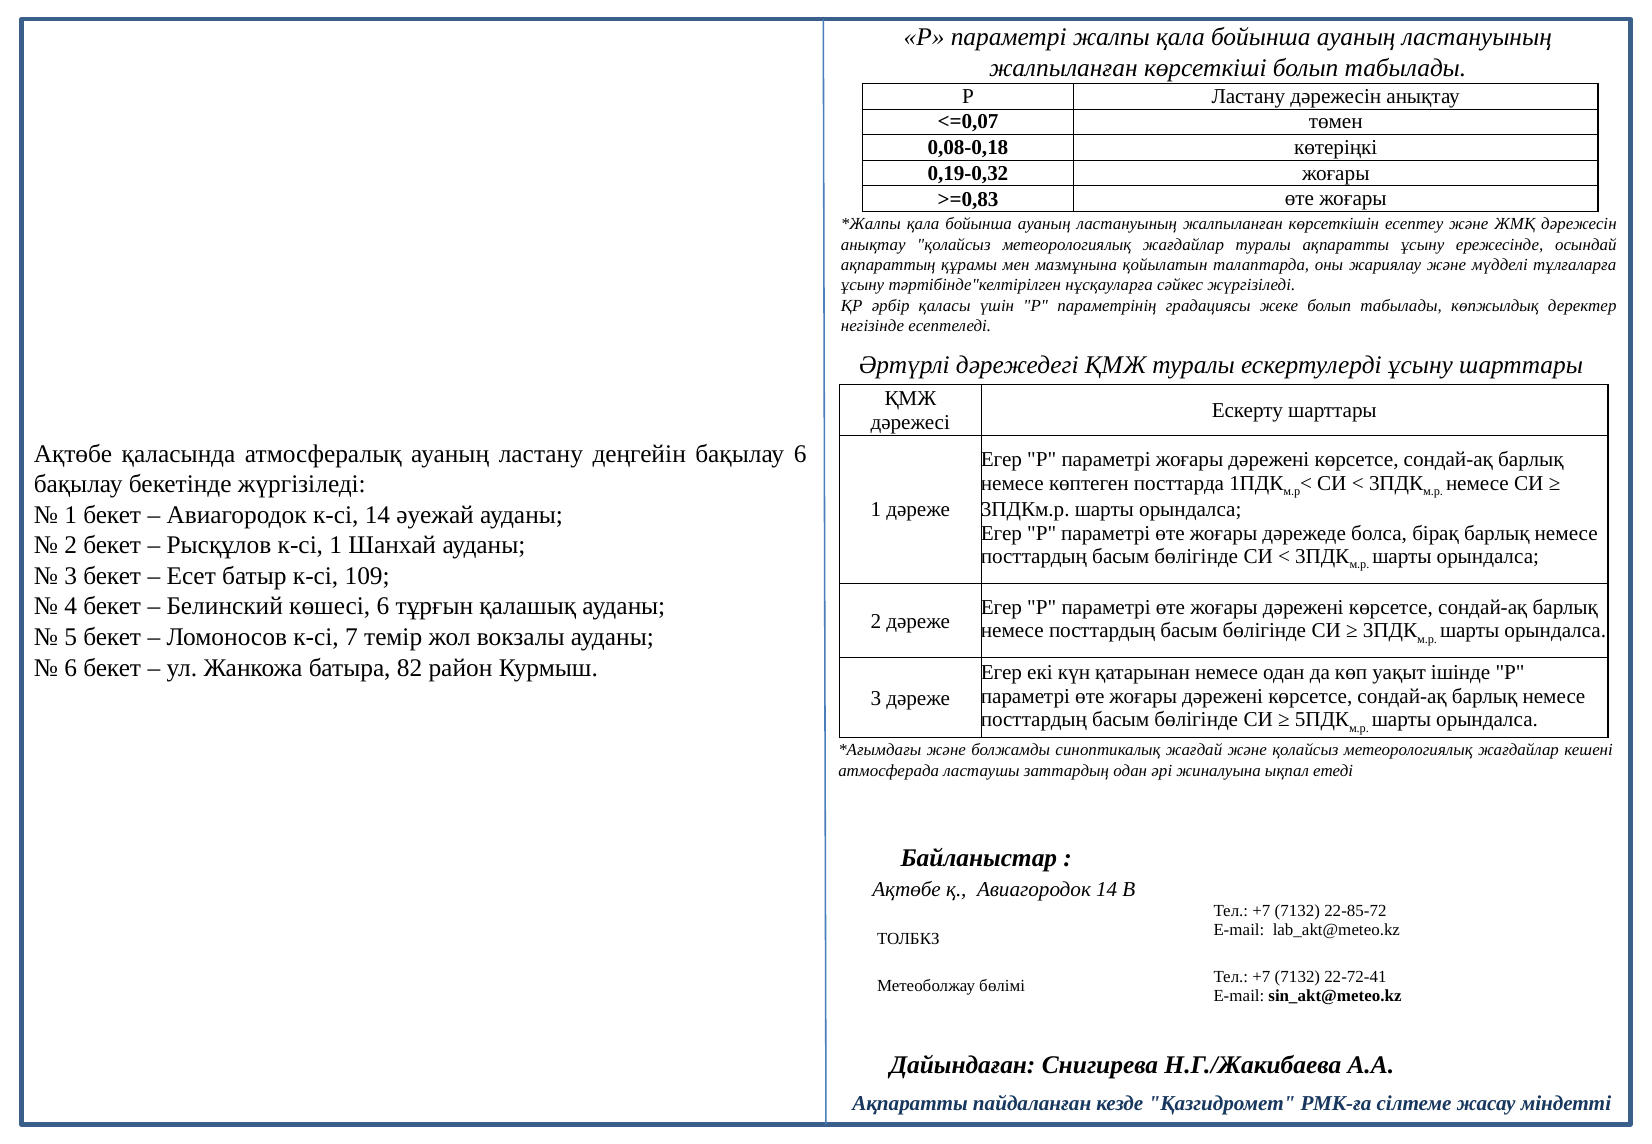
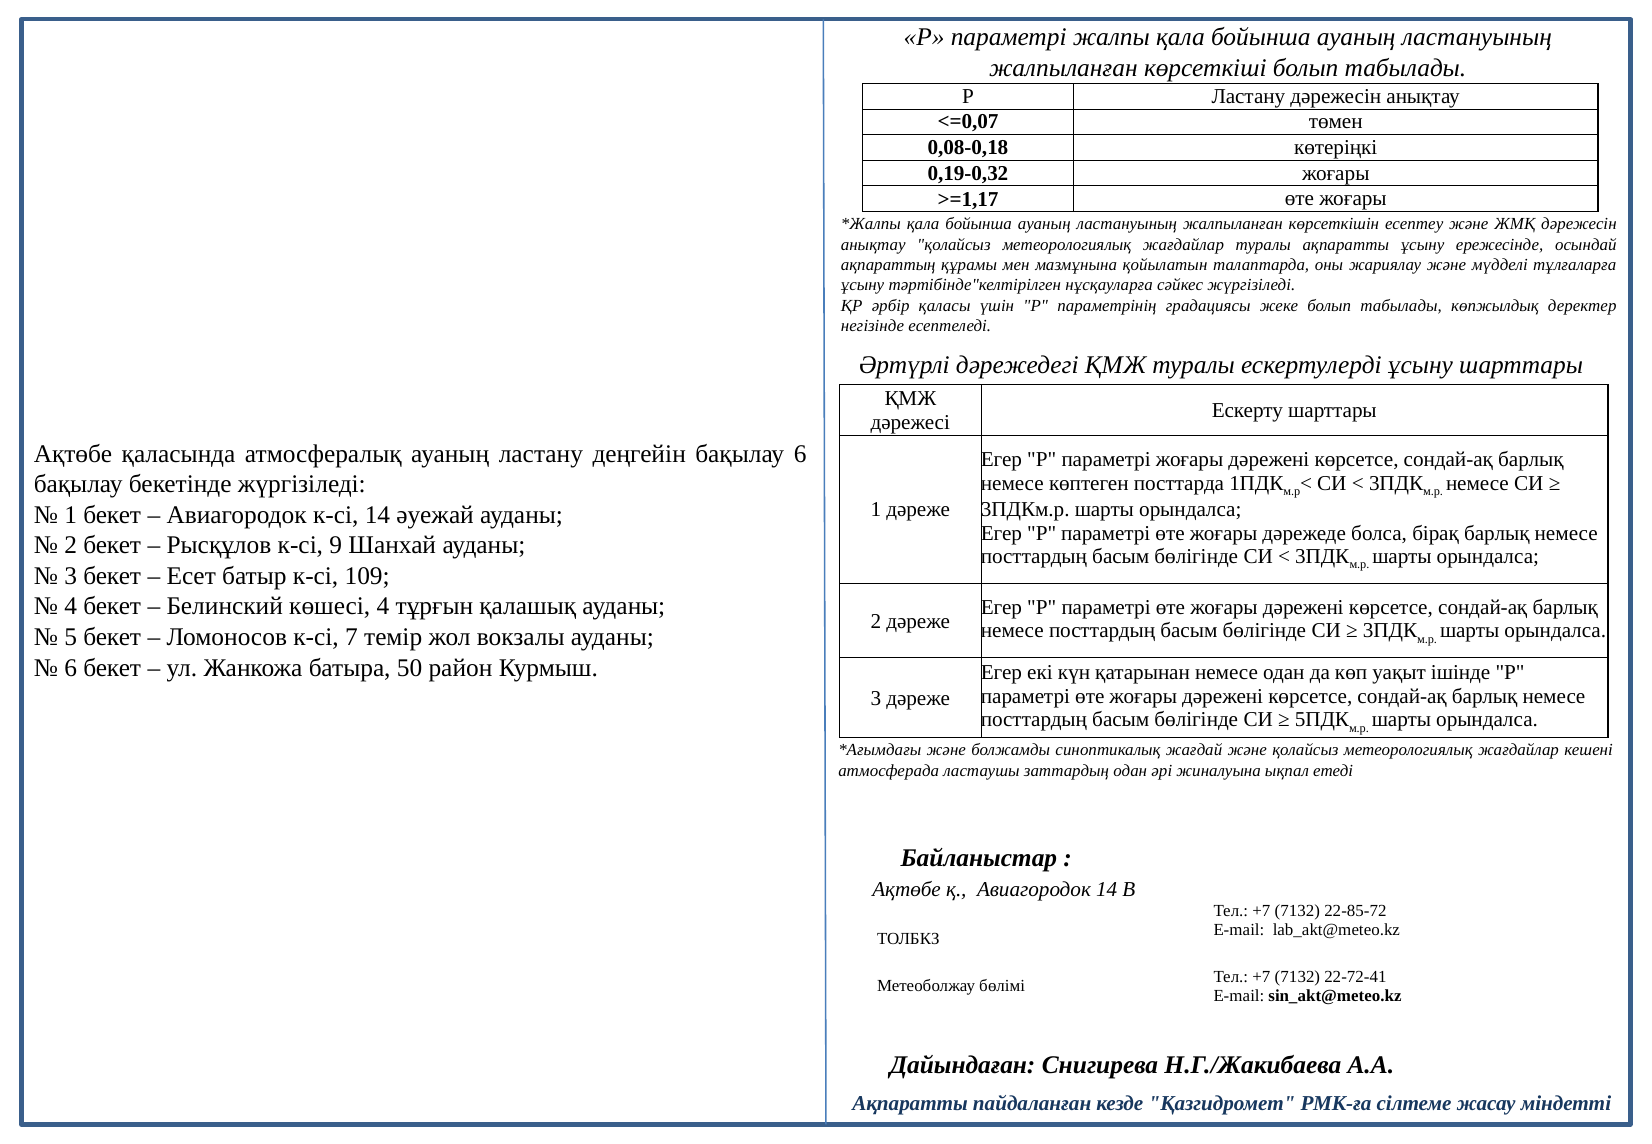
>=0,83: >=0,83 -> >=1,17
к-сі 1: 1 -> 9
көшесі 6: 6 -> 4
82: 82 -> 50
